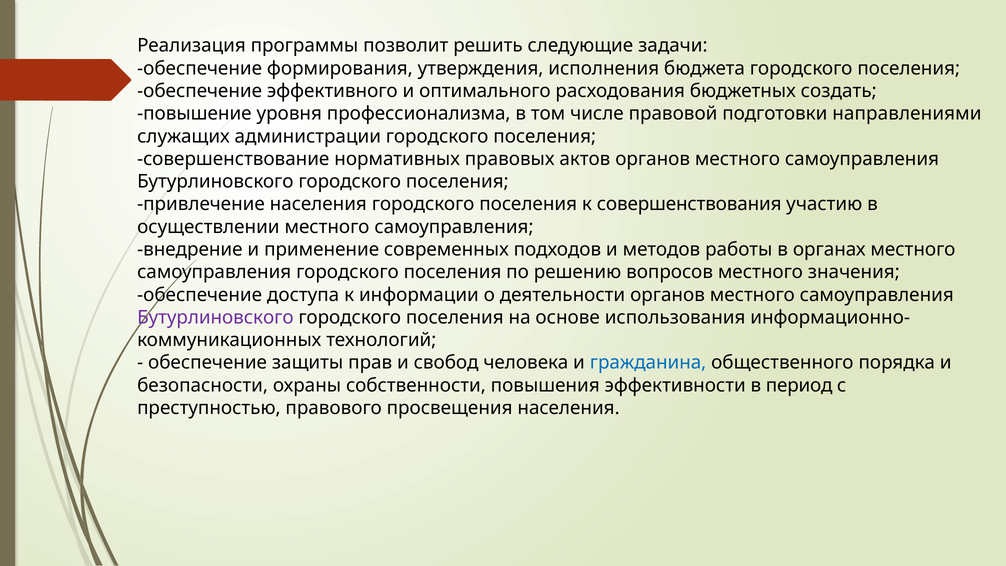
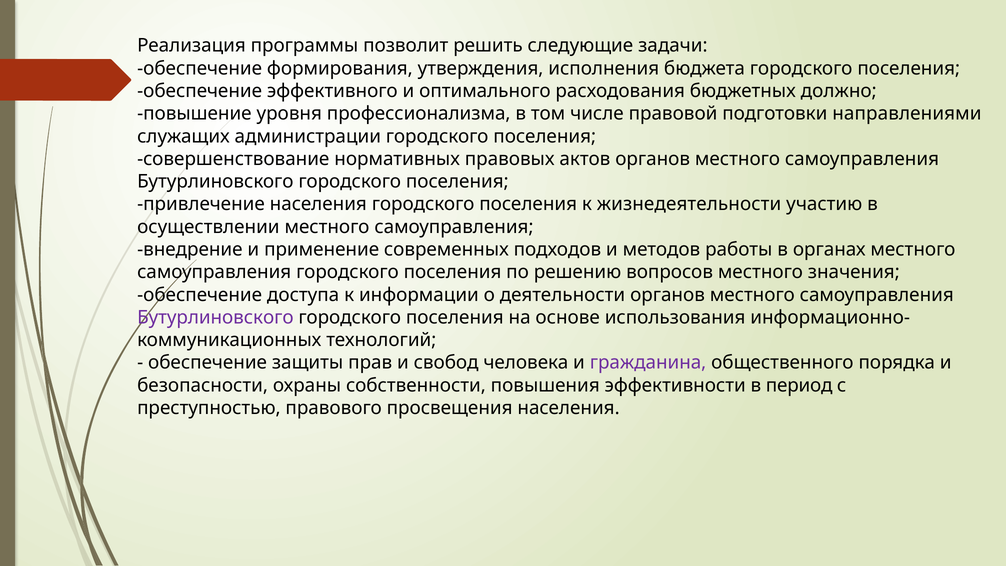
создать: создать -> должно
совершенствования: совершенствования -> жизнедеятельности
гражданина colour: blue -> purple
